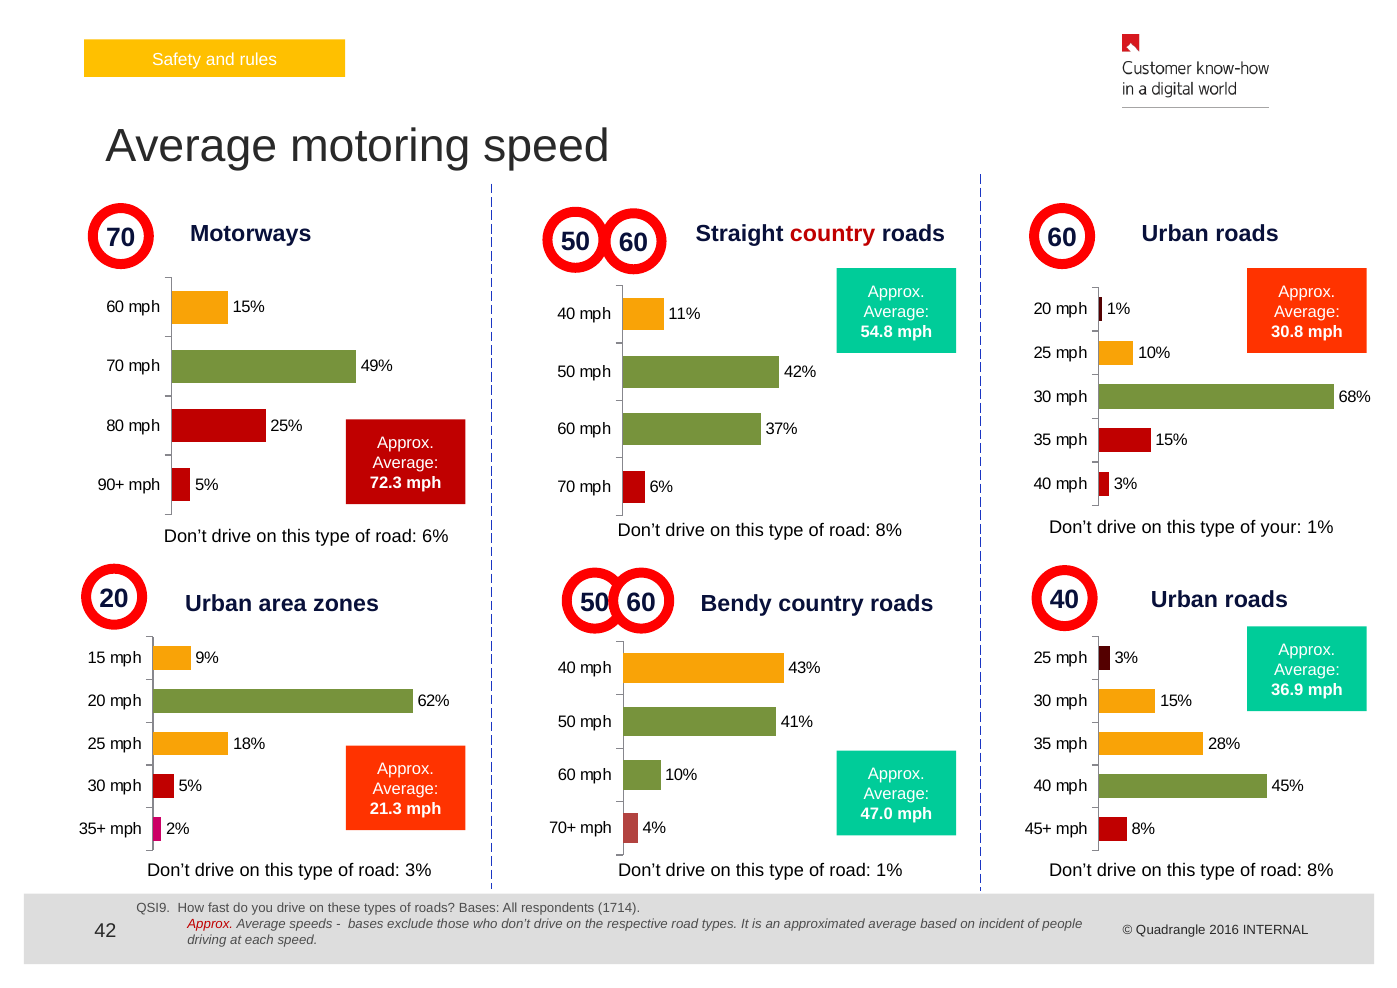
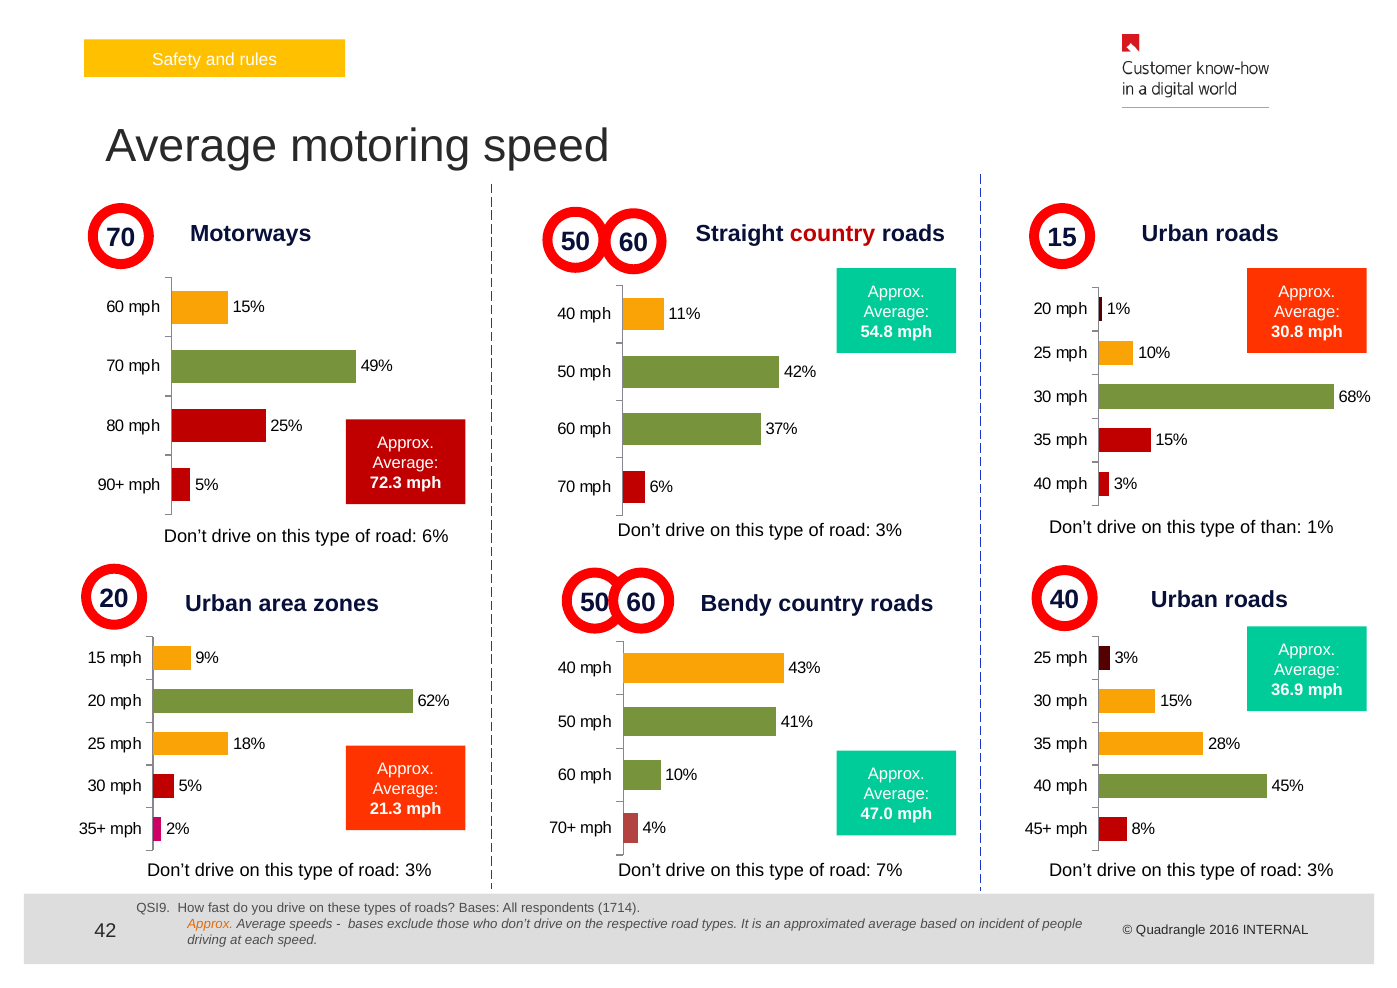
70 60: 60 -> 15
8% at (889, 531): 8% -> 3%
your: your -> than
road 1%: 1% -> 7%
8% at (1320, 871): 8% -> 3%
Approx at (210, 924) colour: red -> orange
